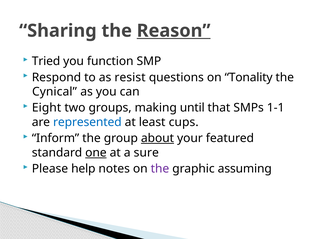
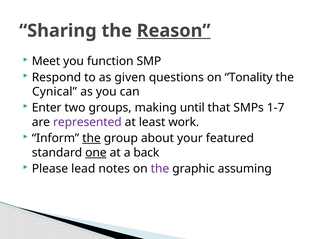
Tried: Tried -> Meet
resist: resist -> given
Eight: Eight -> Enter
1-1: 1-1 -> 1-7
represented colour: blue -> purple
cups: cups -> work
the at (92, 138) underline: none -> present
about underline: present -> none
sure: sure -> back
help: help -> lead
